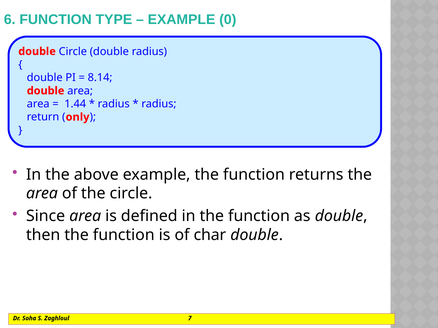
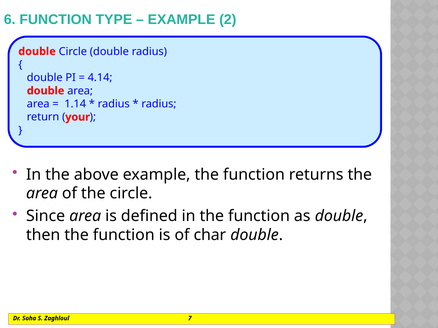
0: 0 -> 2
8.14: 8.14 -> 4.14
1.44: 1.44 -> 1.14
only: only -> your
